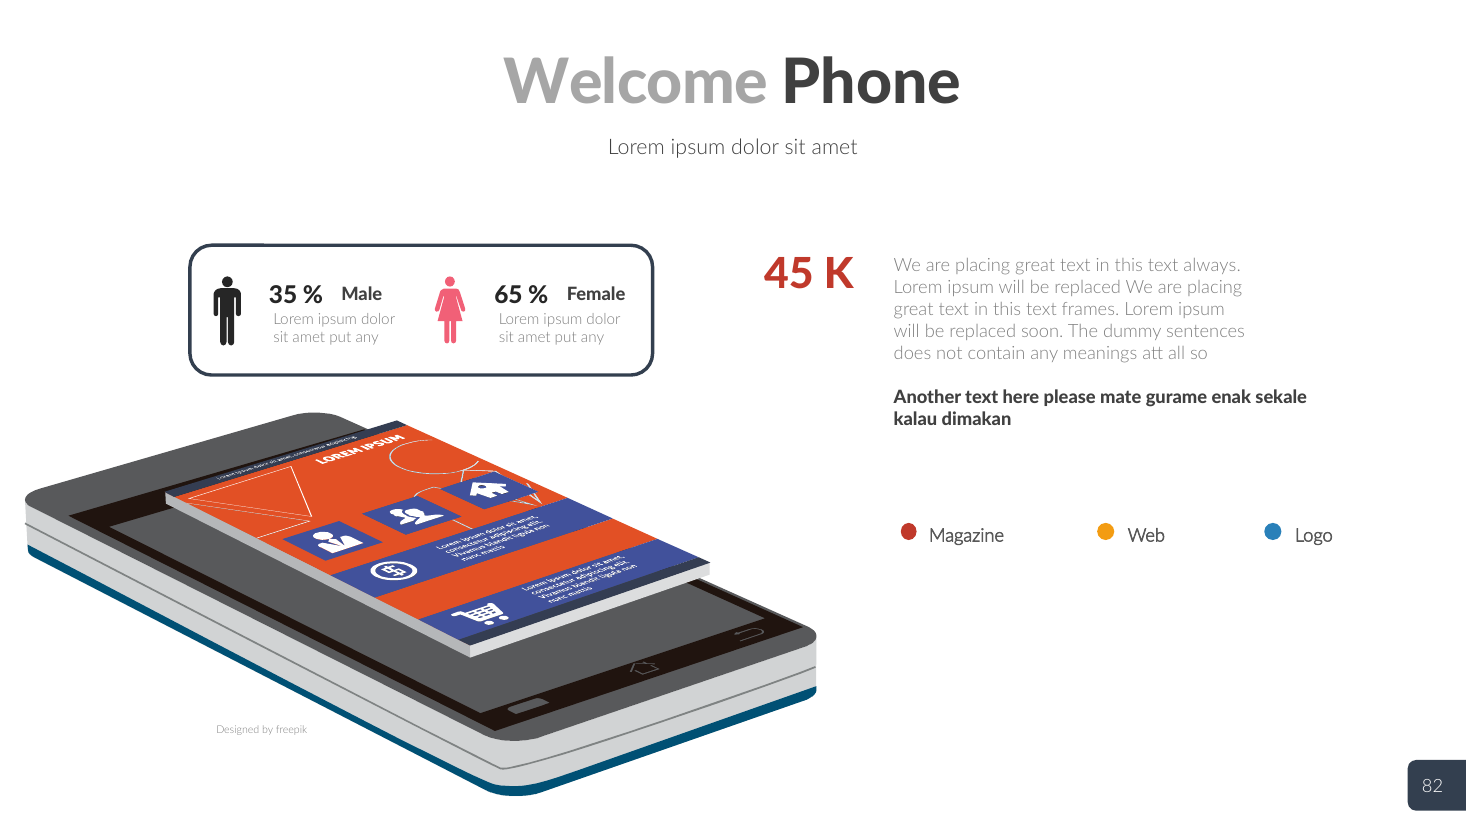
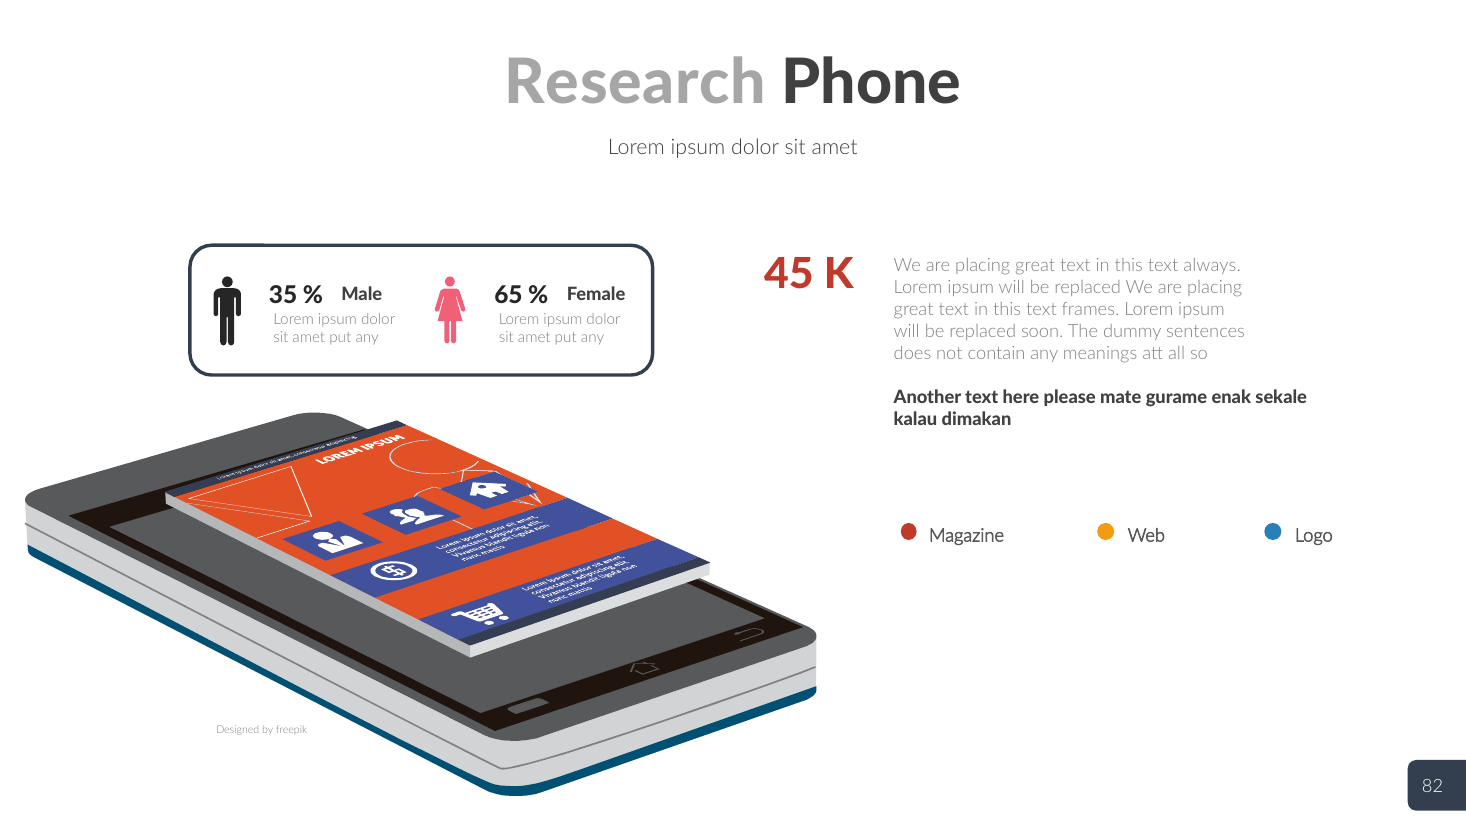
Welcome: Welcome -> Research
